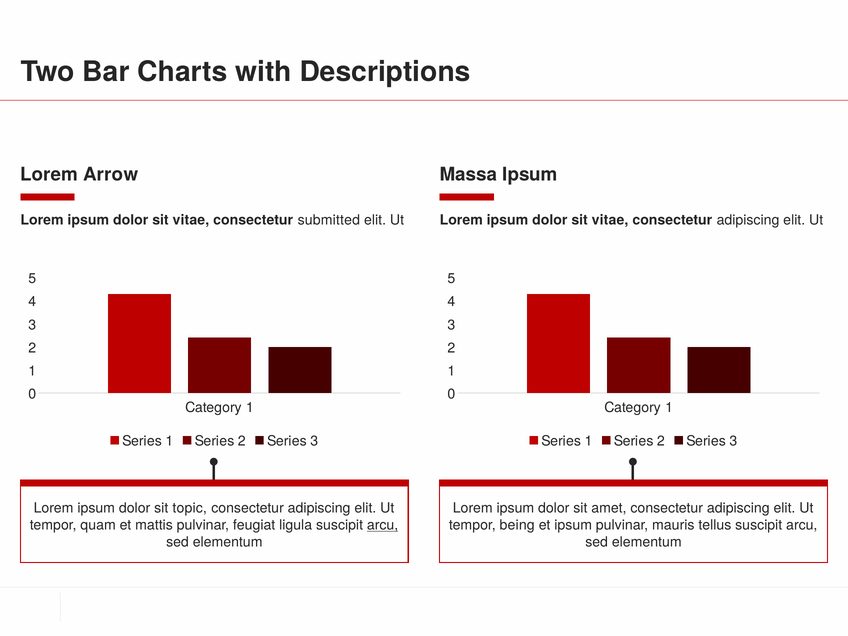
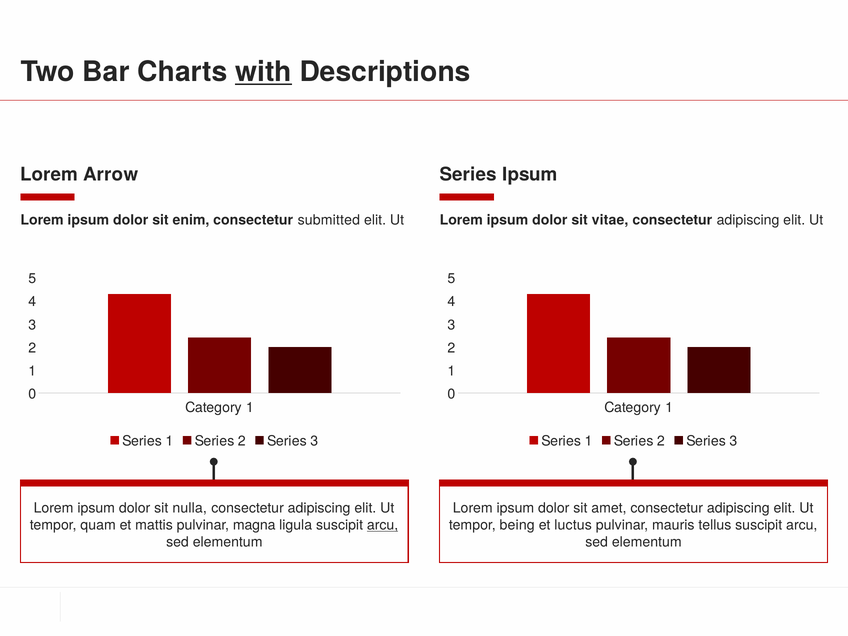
with underline: none -> present
Massa at (468, 175): Massa -> Series
vitae at (191, 220): vitae -> enim
topic: topic -> nulla
feugiat: feugiat -> magna
et ipsum: ipsum -> luctus
